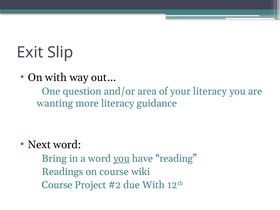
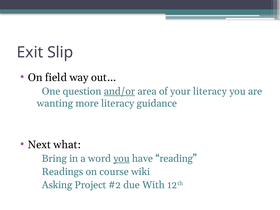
On with: with -> field
and/or underline: none -> present
Next word: word -> what
Course at (57, 185): Course -> Asking
